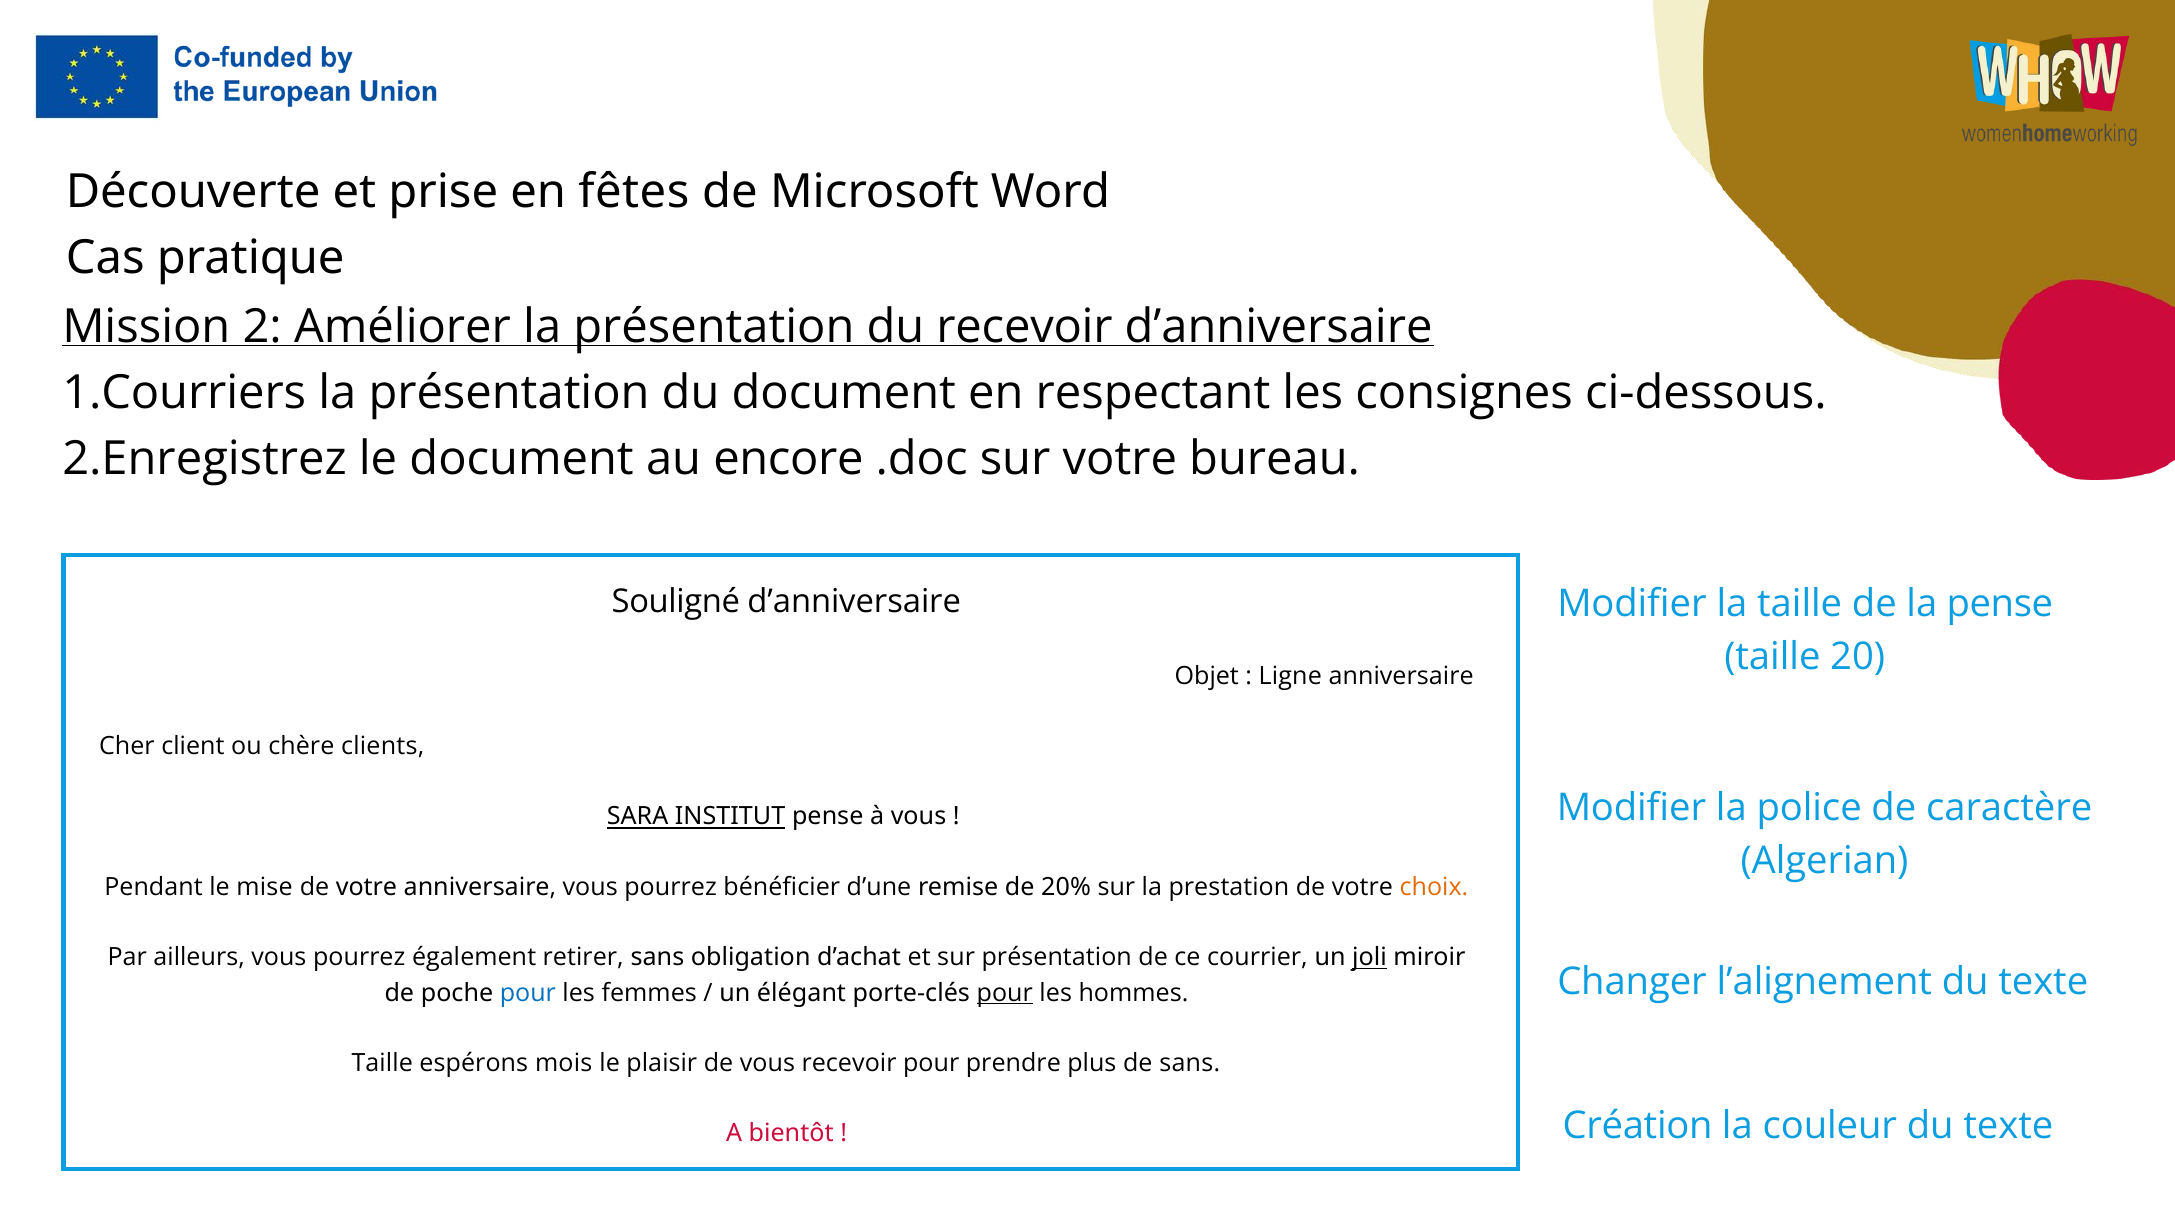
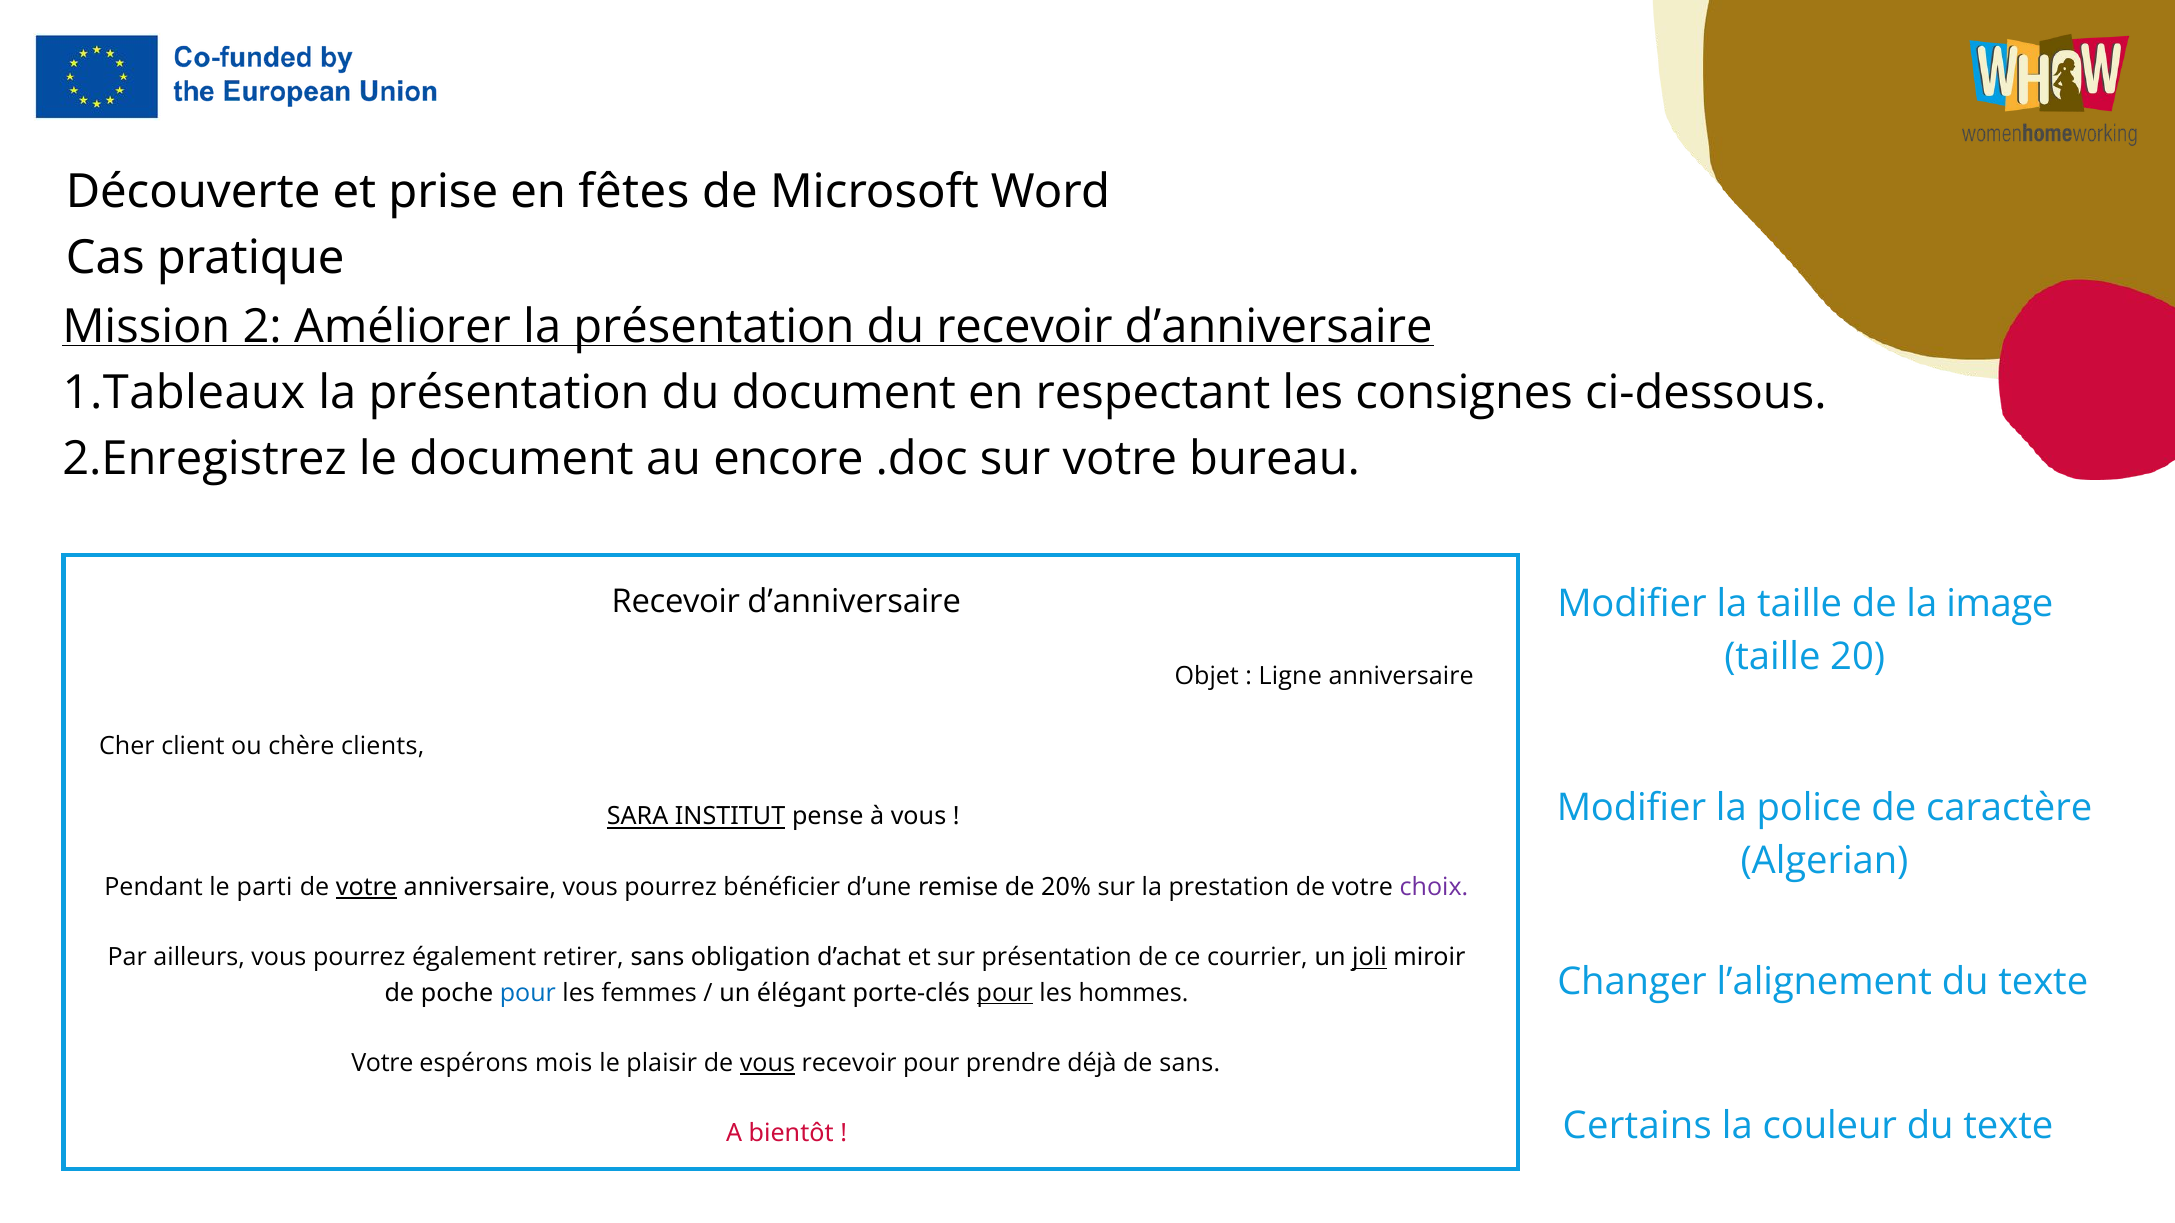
1.Courriers: 1.Courriers -> 1.Tableaux
Souligné at (676, 601): Souligné -> Recevoir
la pense: pense -> image
mise: mise -> parti
votre at (367, 887) underline: none -> present
choix colour: orange -> purple
Taille at (382, 1064): Taille -> Votre
vous at (767, 1064) underline: none -> present
plus: plus -> déjà
Création: Création -> Certains
